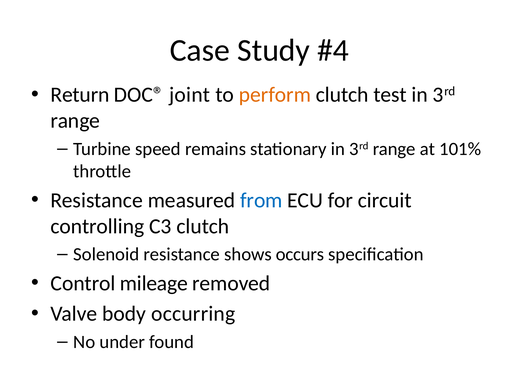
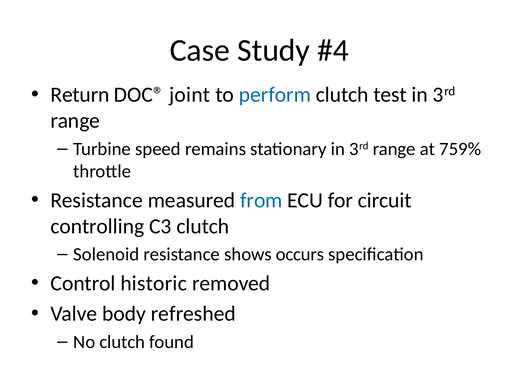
perform colour: orange -> blue
101%: 101% -> 759%
mileage: mileage -> historic
occurring: occurring -> refreshed
No under: under -> clutch
